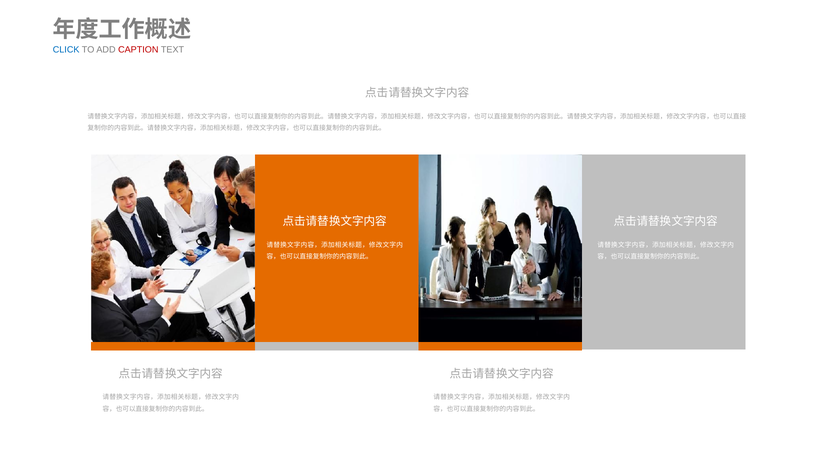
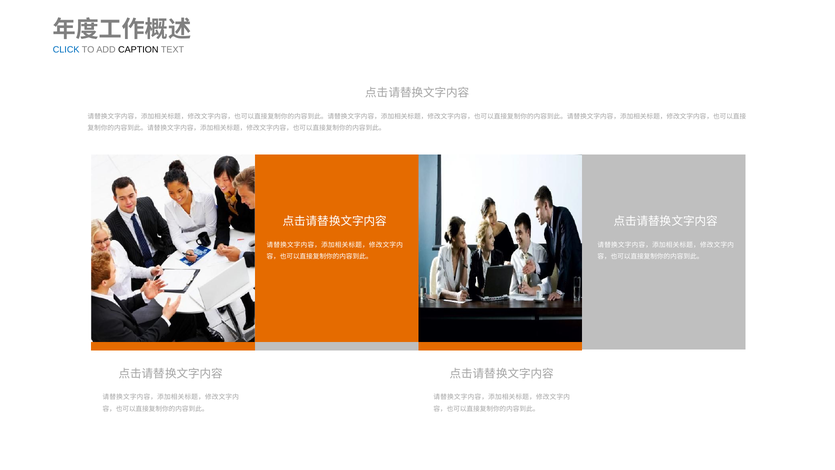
CAPTION colour: red -> black
